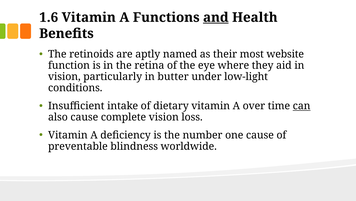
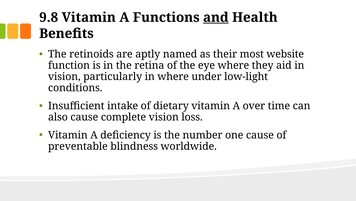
1.6: 1.6 -> 9.8
in butter: butter -> where
can underline: present -> none
